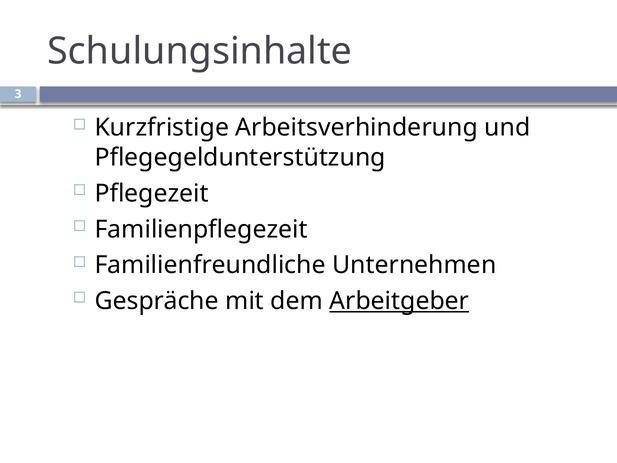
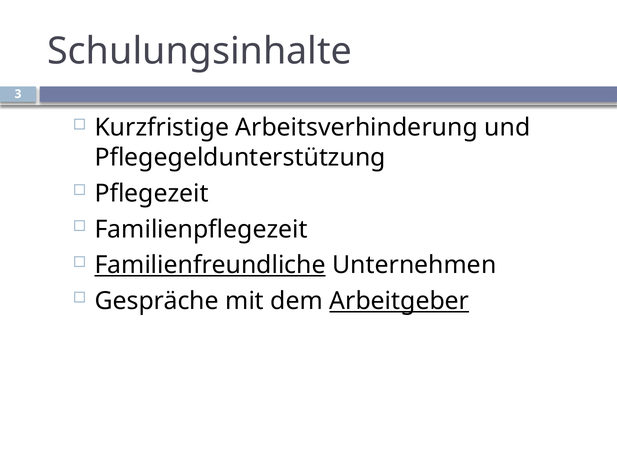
Familienfreundliche underline: none -> present
